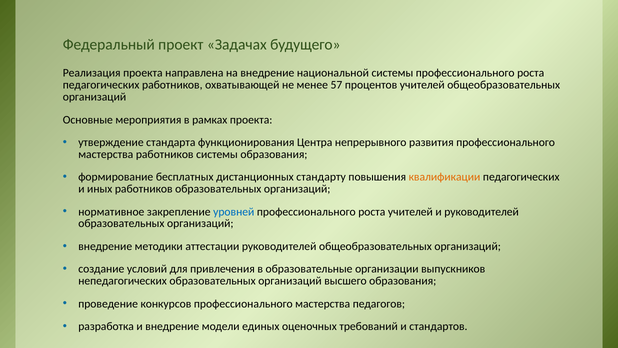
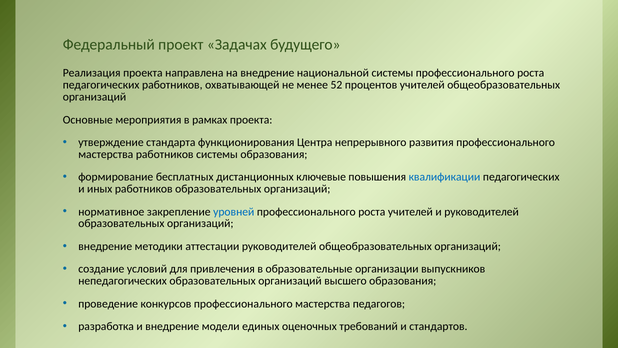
57: 57 -> 52
стандарту: стандарту -> ключевые
квалификации colour: orange -> blue
